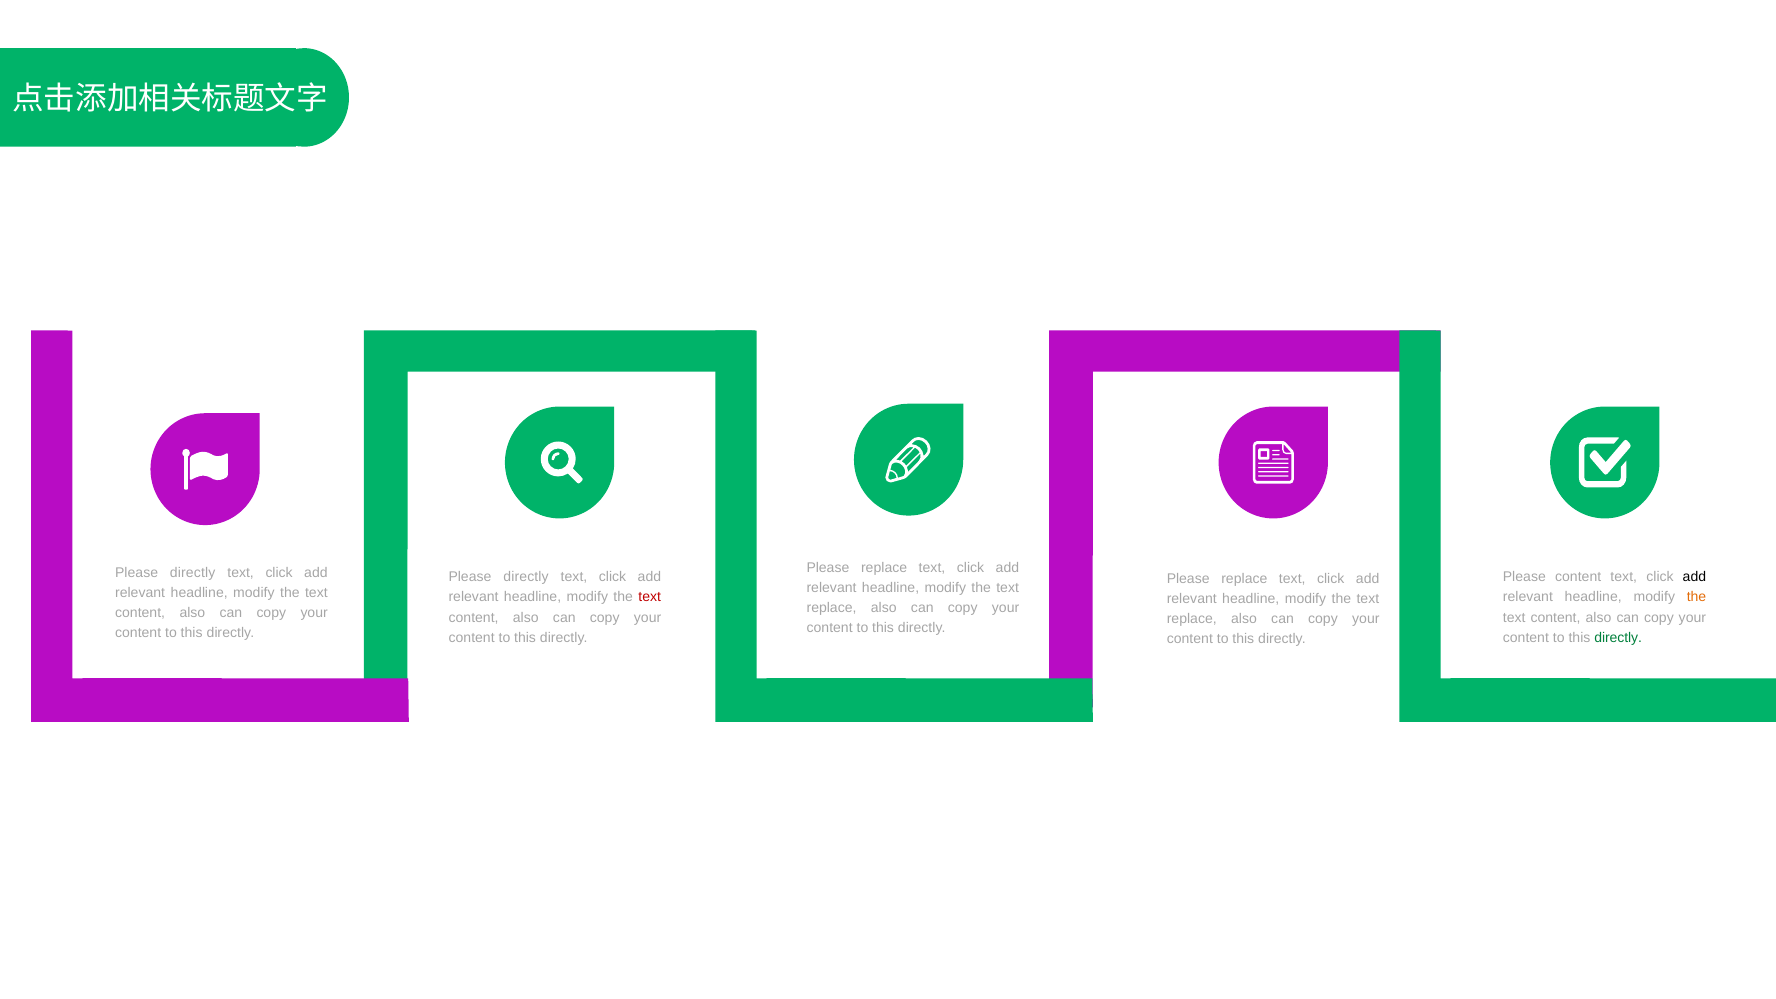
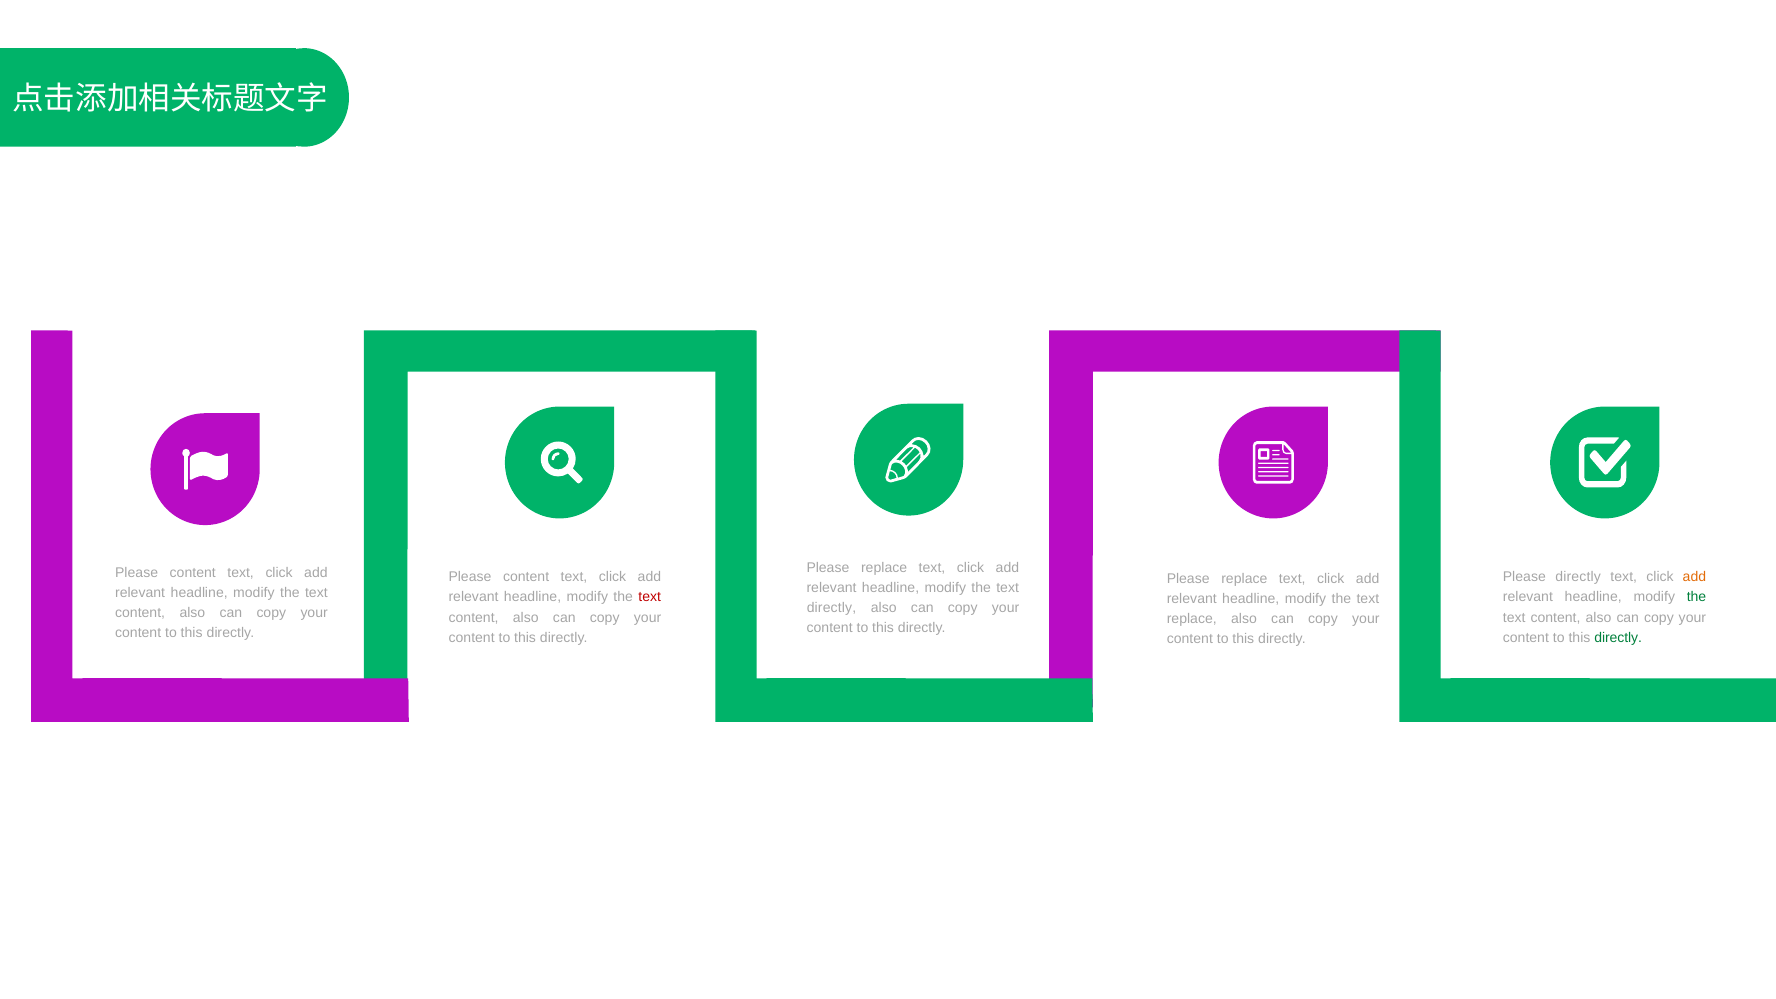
directly at (193, 572): directly -> content
directly at (526, 577): directly -> content
Please content: content -> directly
add at (1694, 577) colour: black -> orange
the at (1697, 597) colour: orange -> green
replace at (832, 608): replace -> directly
